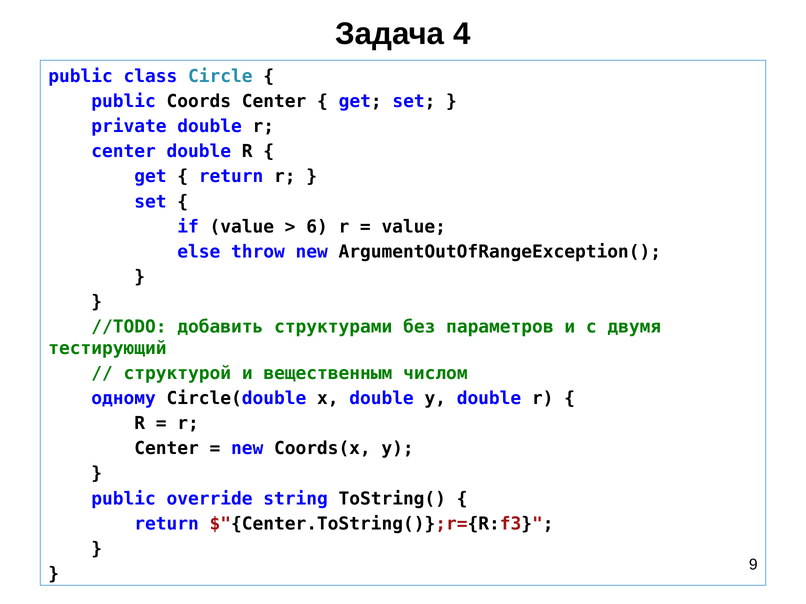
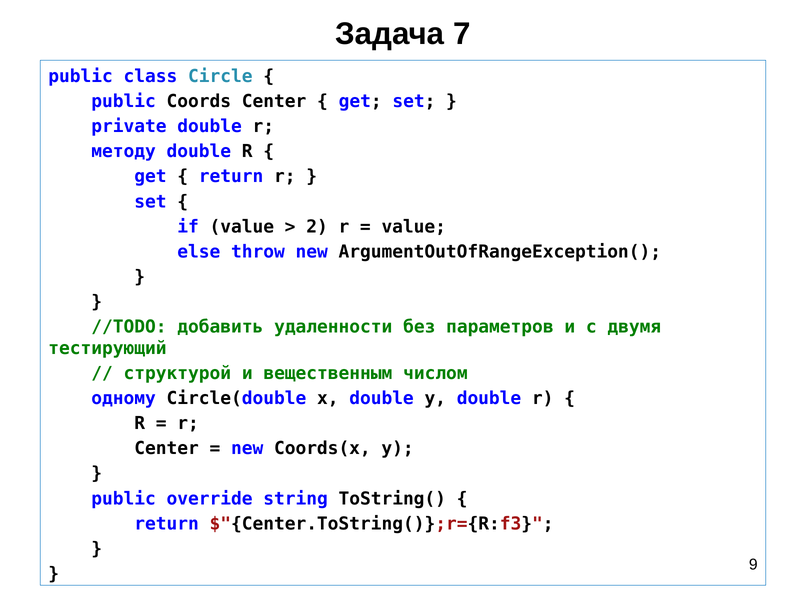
4: 4 -> 7
center at (124, 152): center -> методу
6: 6 -> 2
структурами: структурами -> удаленности
